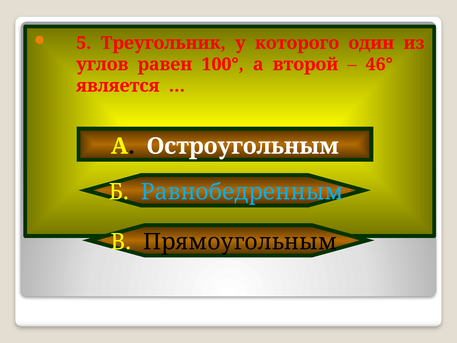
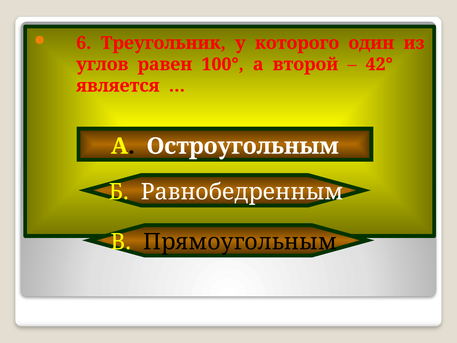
5: 5 -> 6
46°: 46° -> 42°
Равнобедренным colour: light blue -> white
